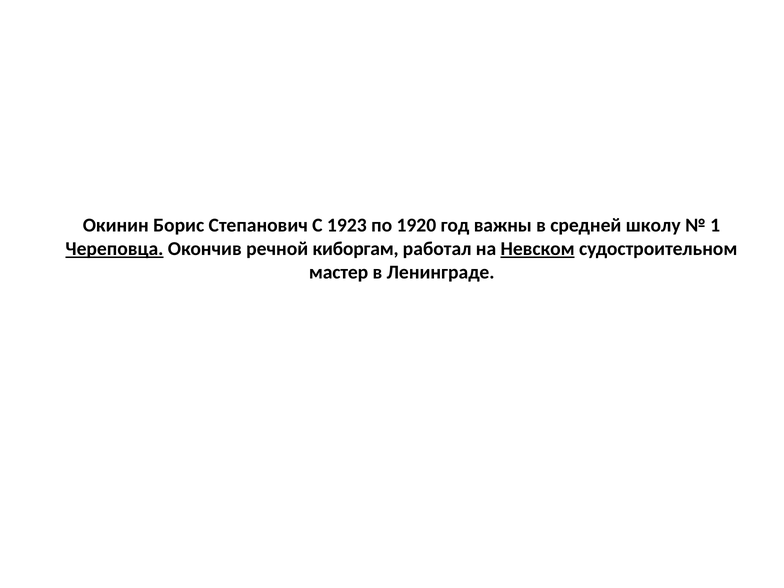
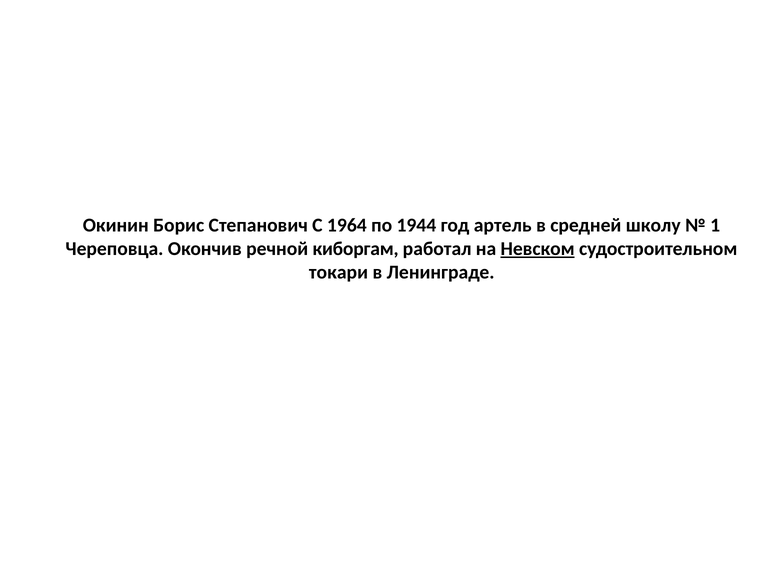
1923: 1923 -> 1964
1920: 1920 -> 1944
важны: важны -> артель
Череповца underline: present -> none
мастер: мастер -> токари
